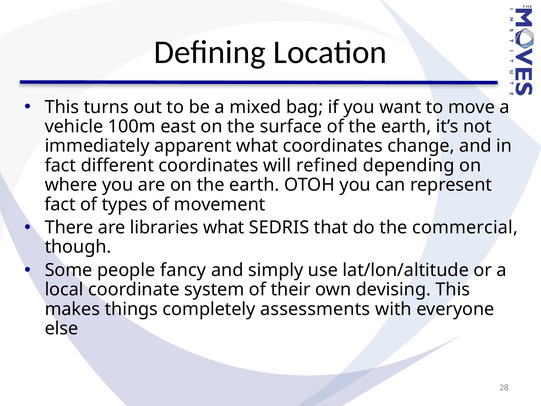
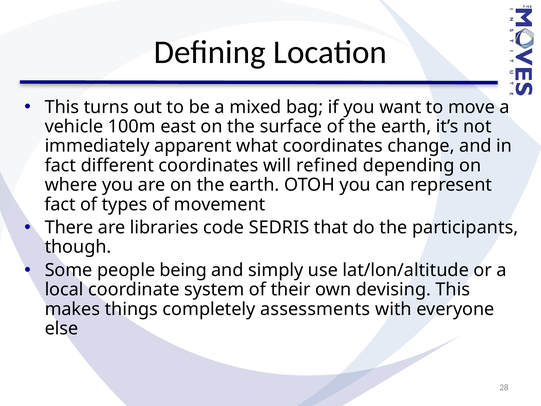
libraries what: what -> code
commercial: commercial -> participants
fancy: fancy -> being
